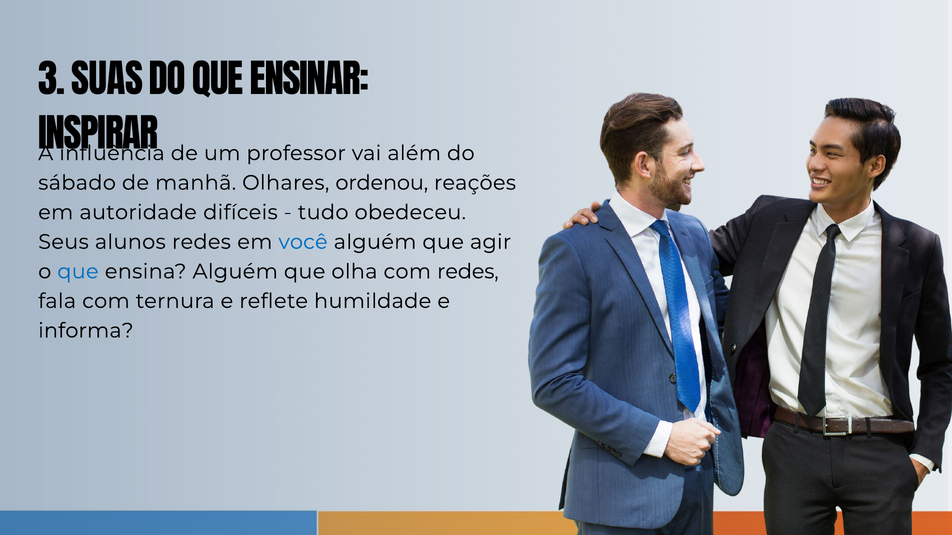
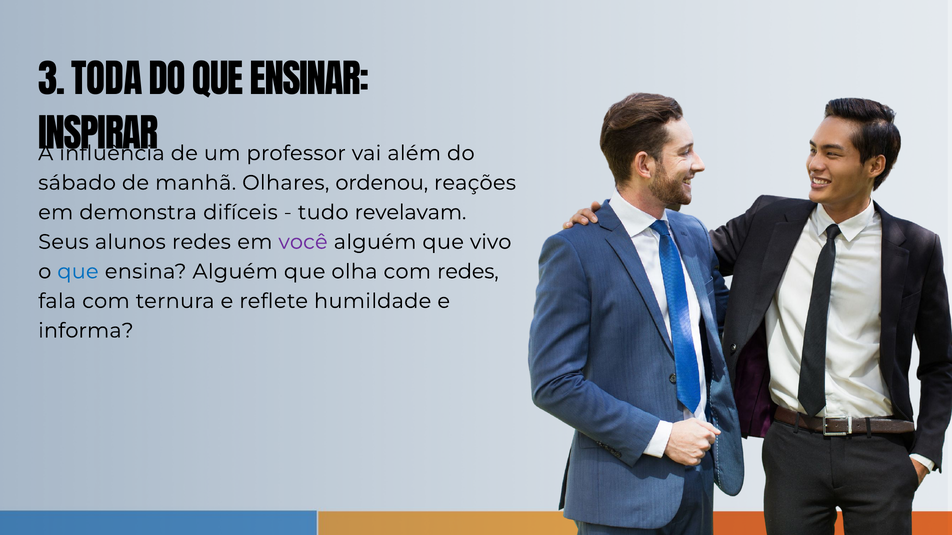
SUAS: SUAS -> TODA
autoridade: autoridade -> demonstra
obedeceu: obedeceu -> revelavam
você colour: blue -> purple
agir: agir -> vivo
